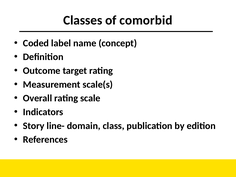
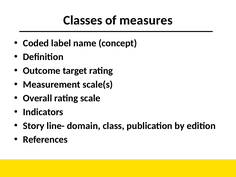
comorbid: comorbid -> measures
